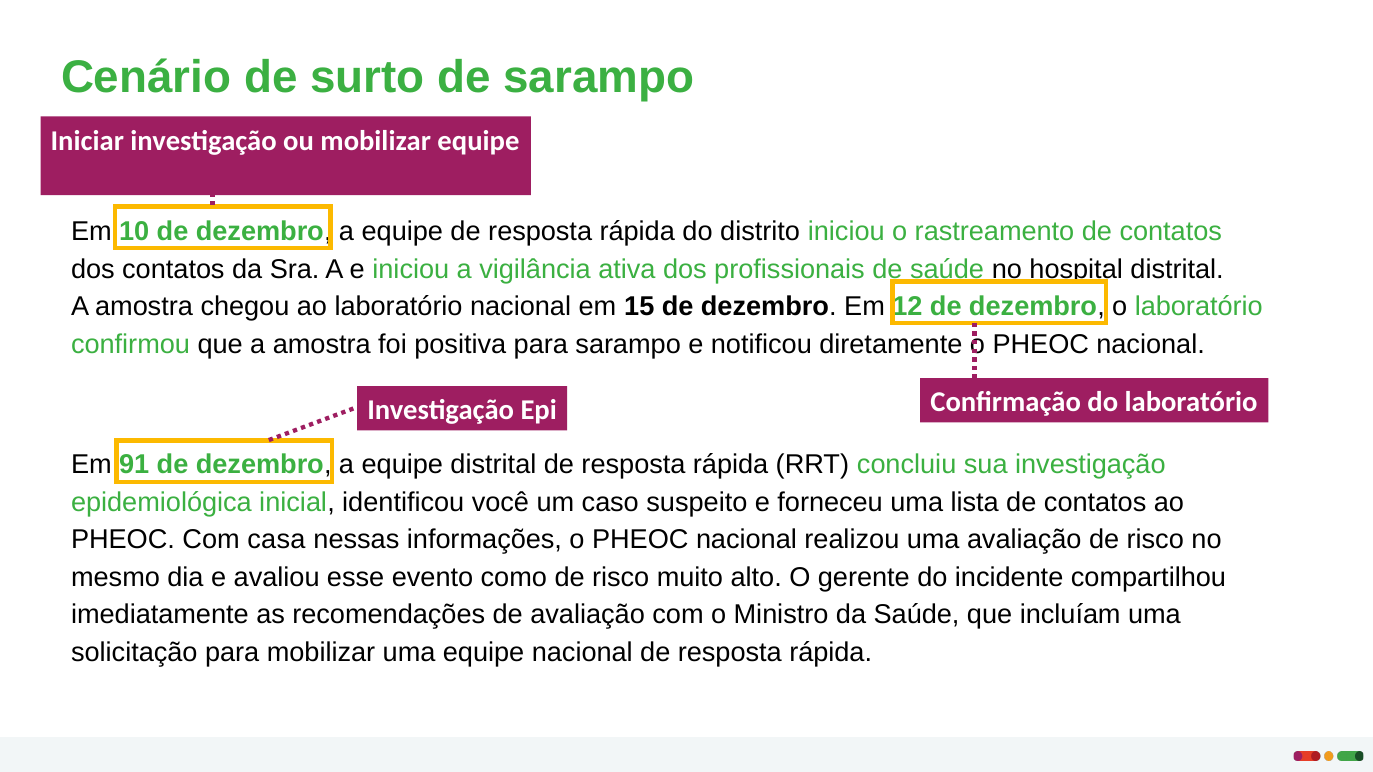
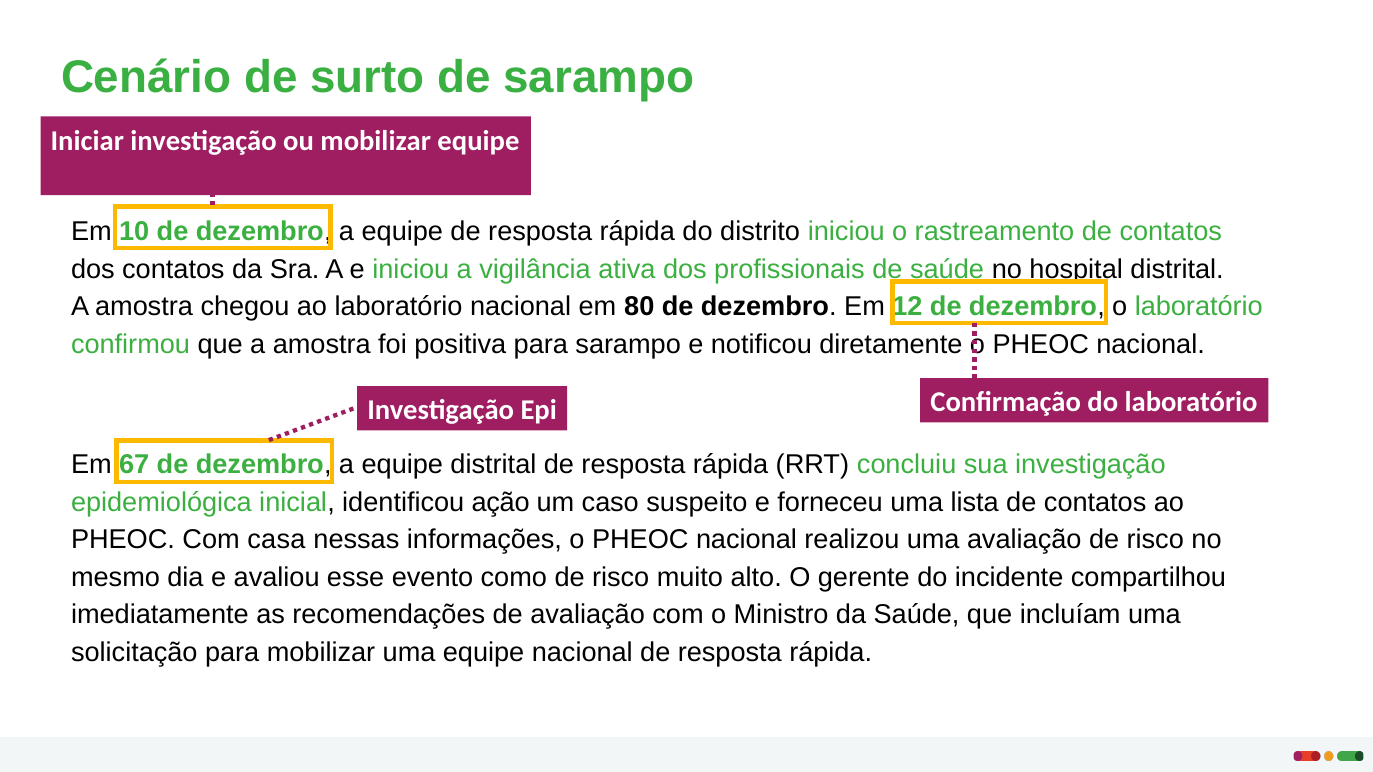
15: 15 -> 80
91: 91 -> 67
você: você -> ação
